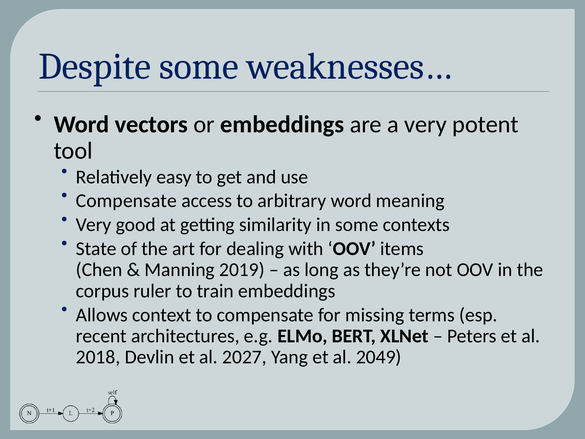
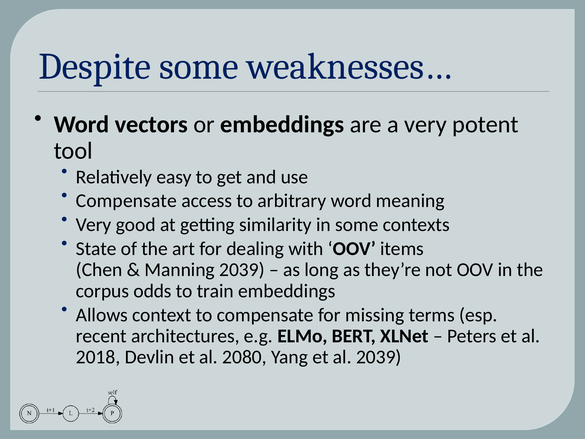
Manning 2019: 2019 -> 2039
ruler: ruler -> odds
2027: 2027 -> 2080
al 2049: 2049 -> 2039
